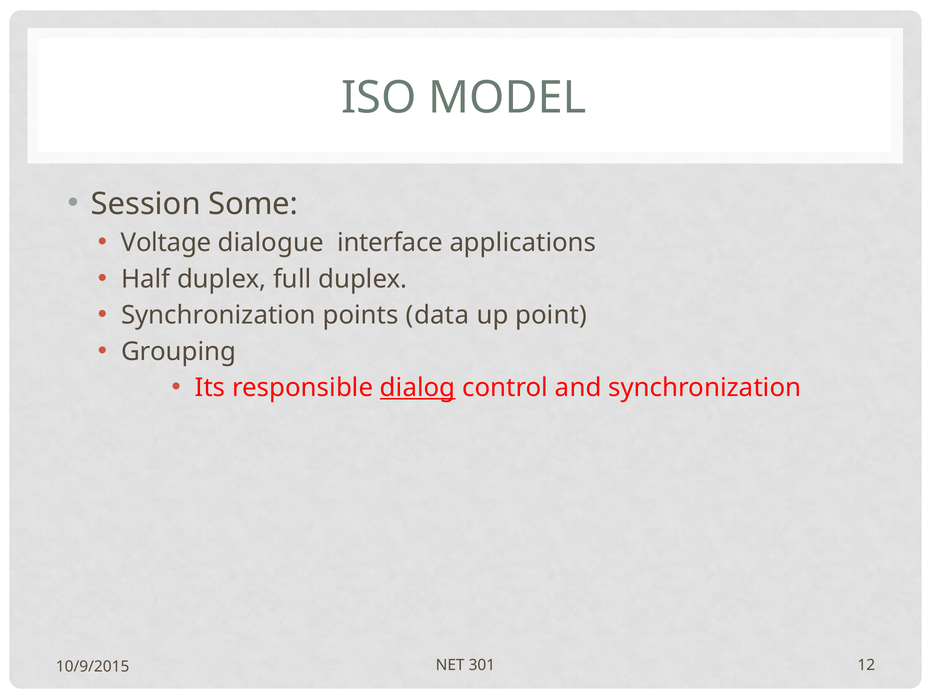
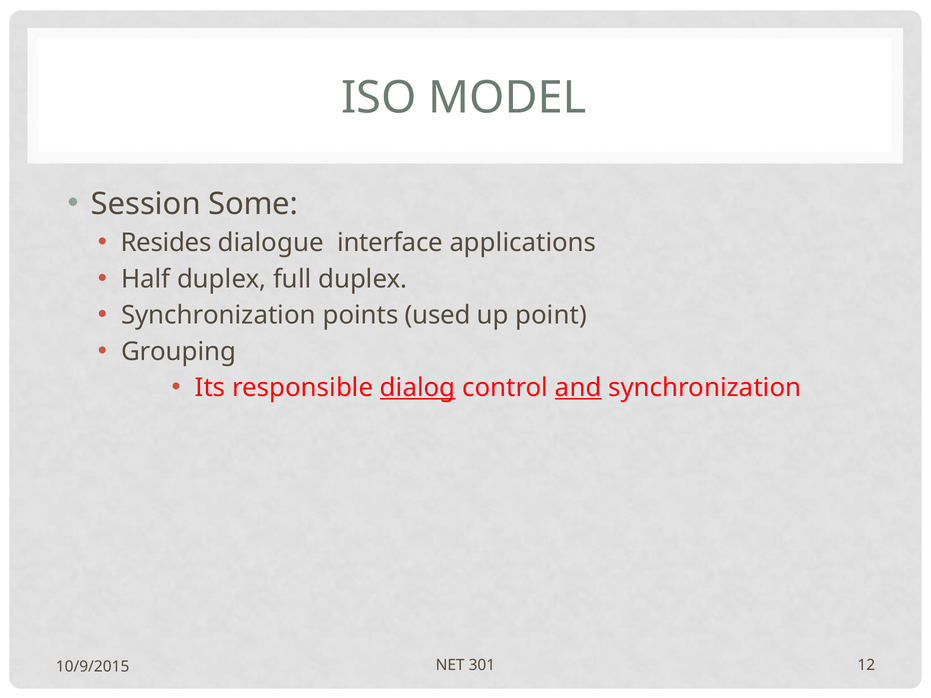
Voltage: Voltage -> Resides
data: data -> used
and underline: none -> present
